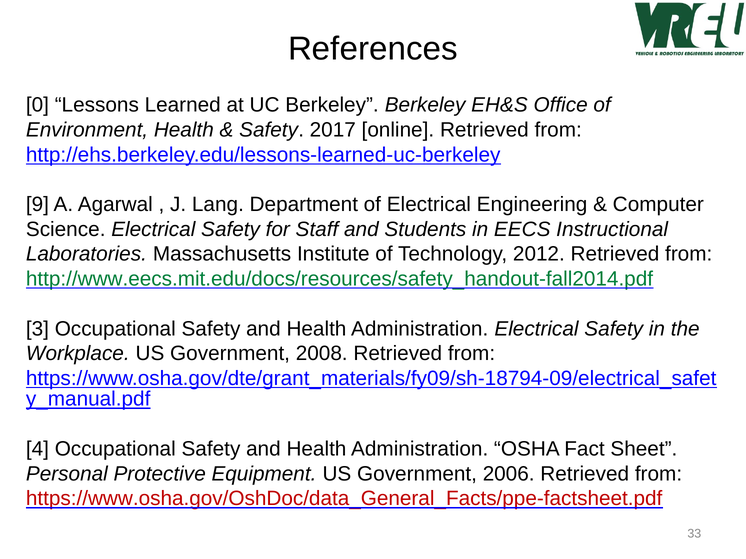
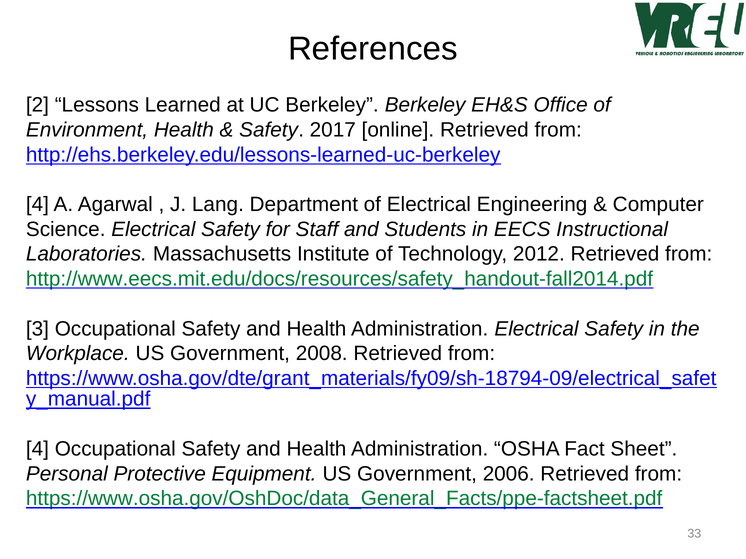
0: 0 -> 2
9 at (37, 205): 9 -> 4
https://www.osha.gov/OshDoc/data_General_Facts/ppe-factsheet.pdf colour: red -> green
